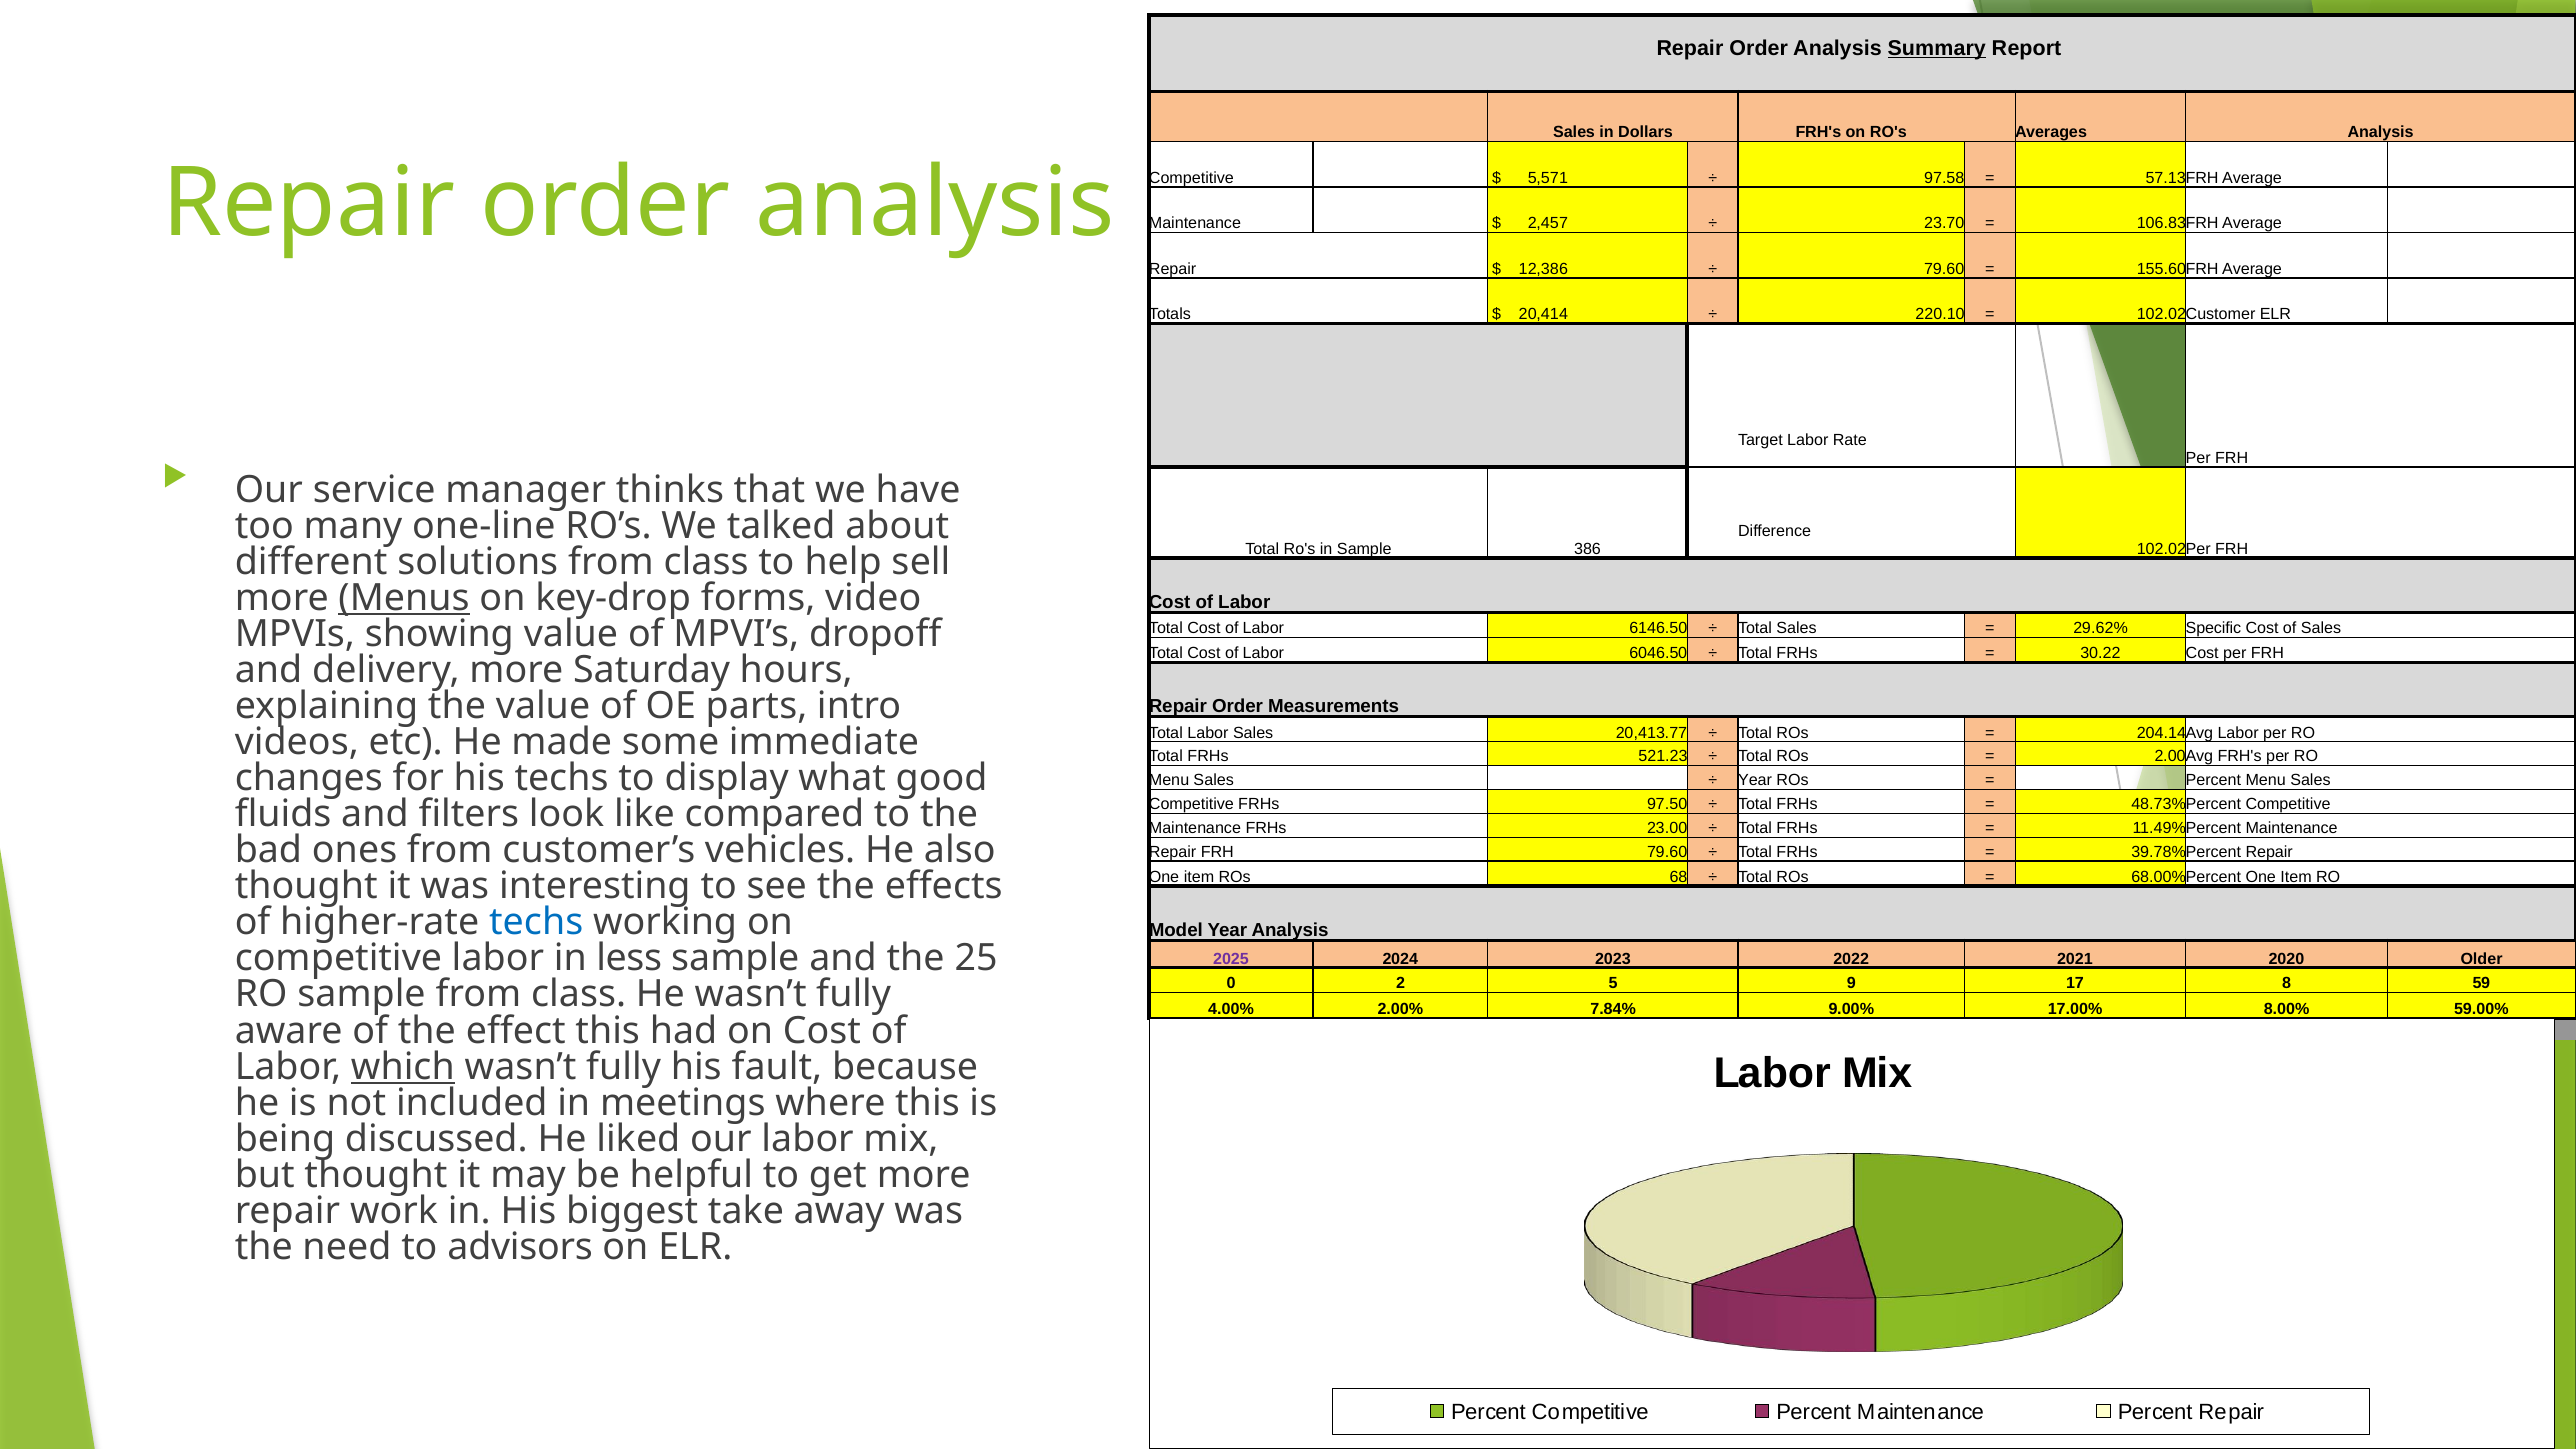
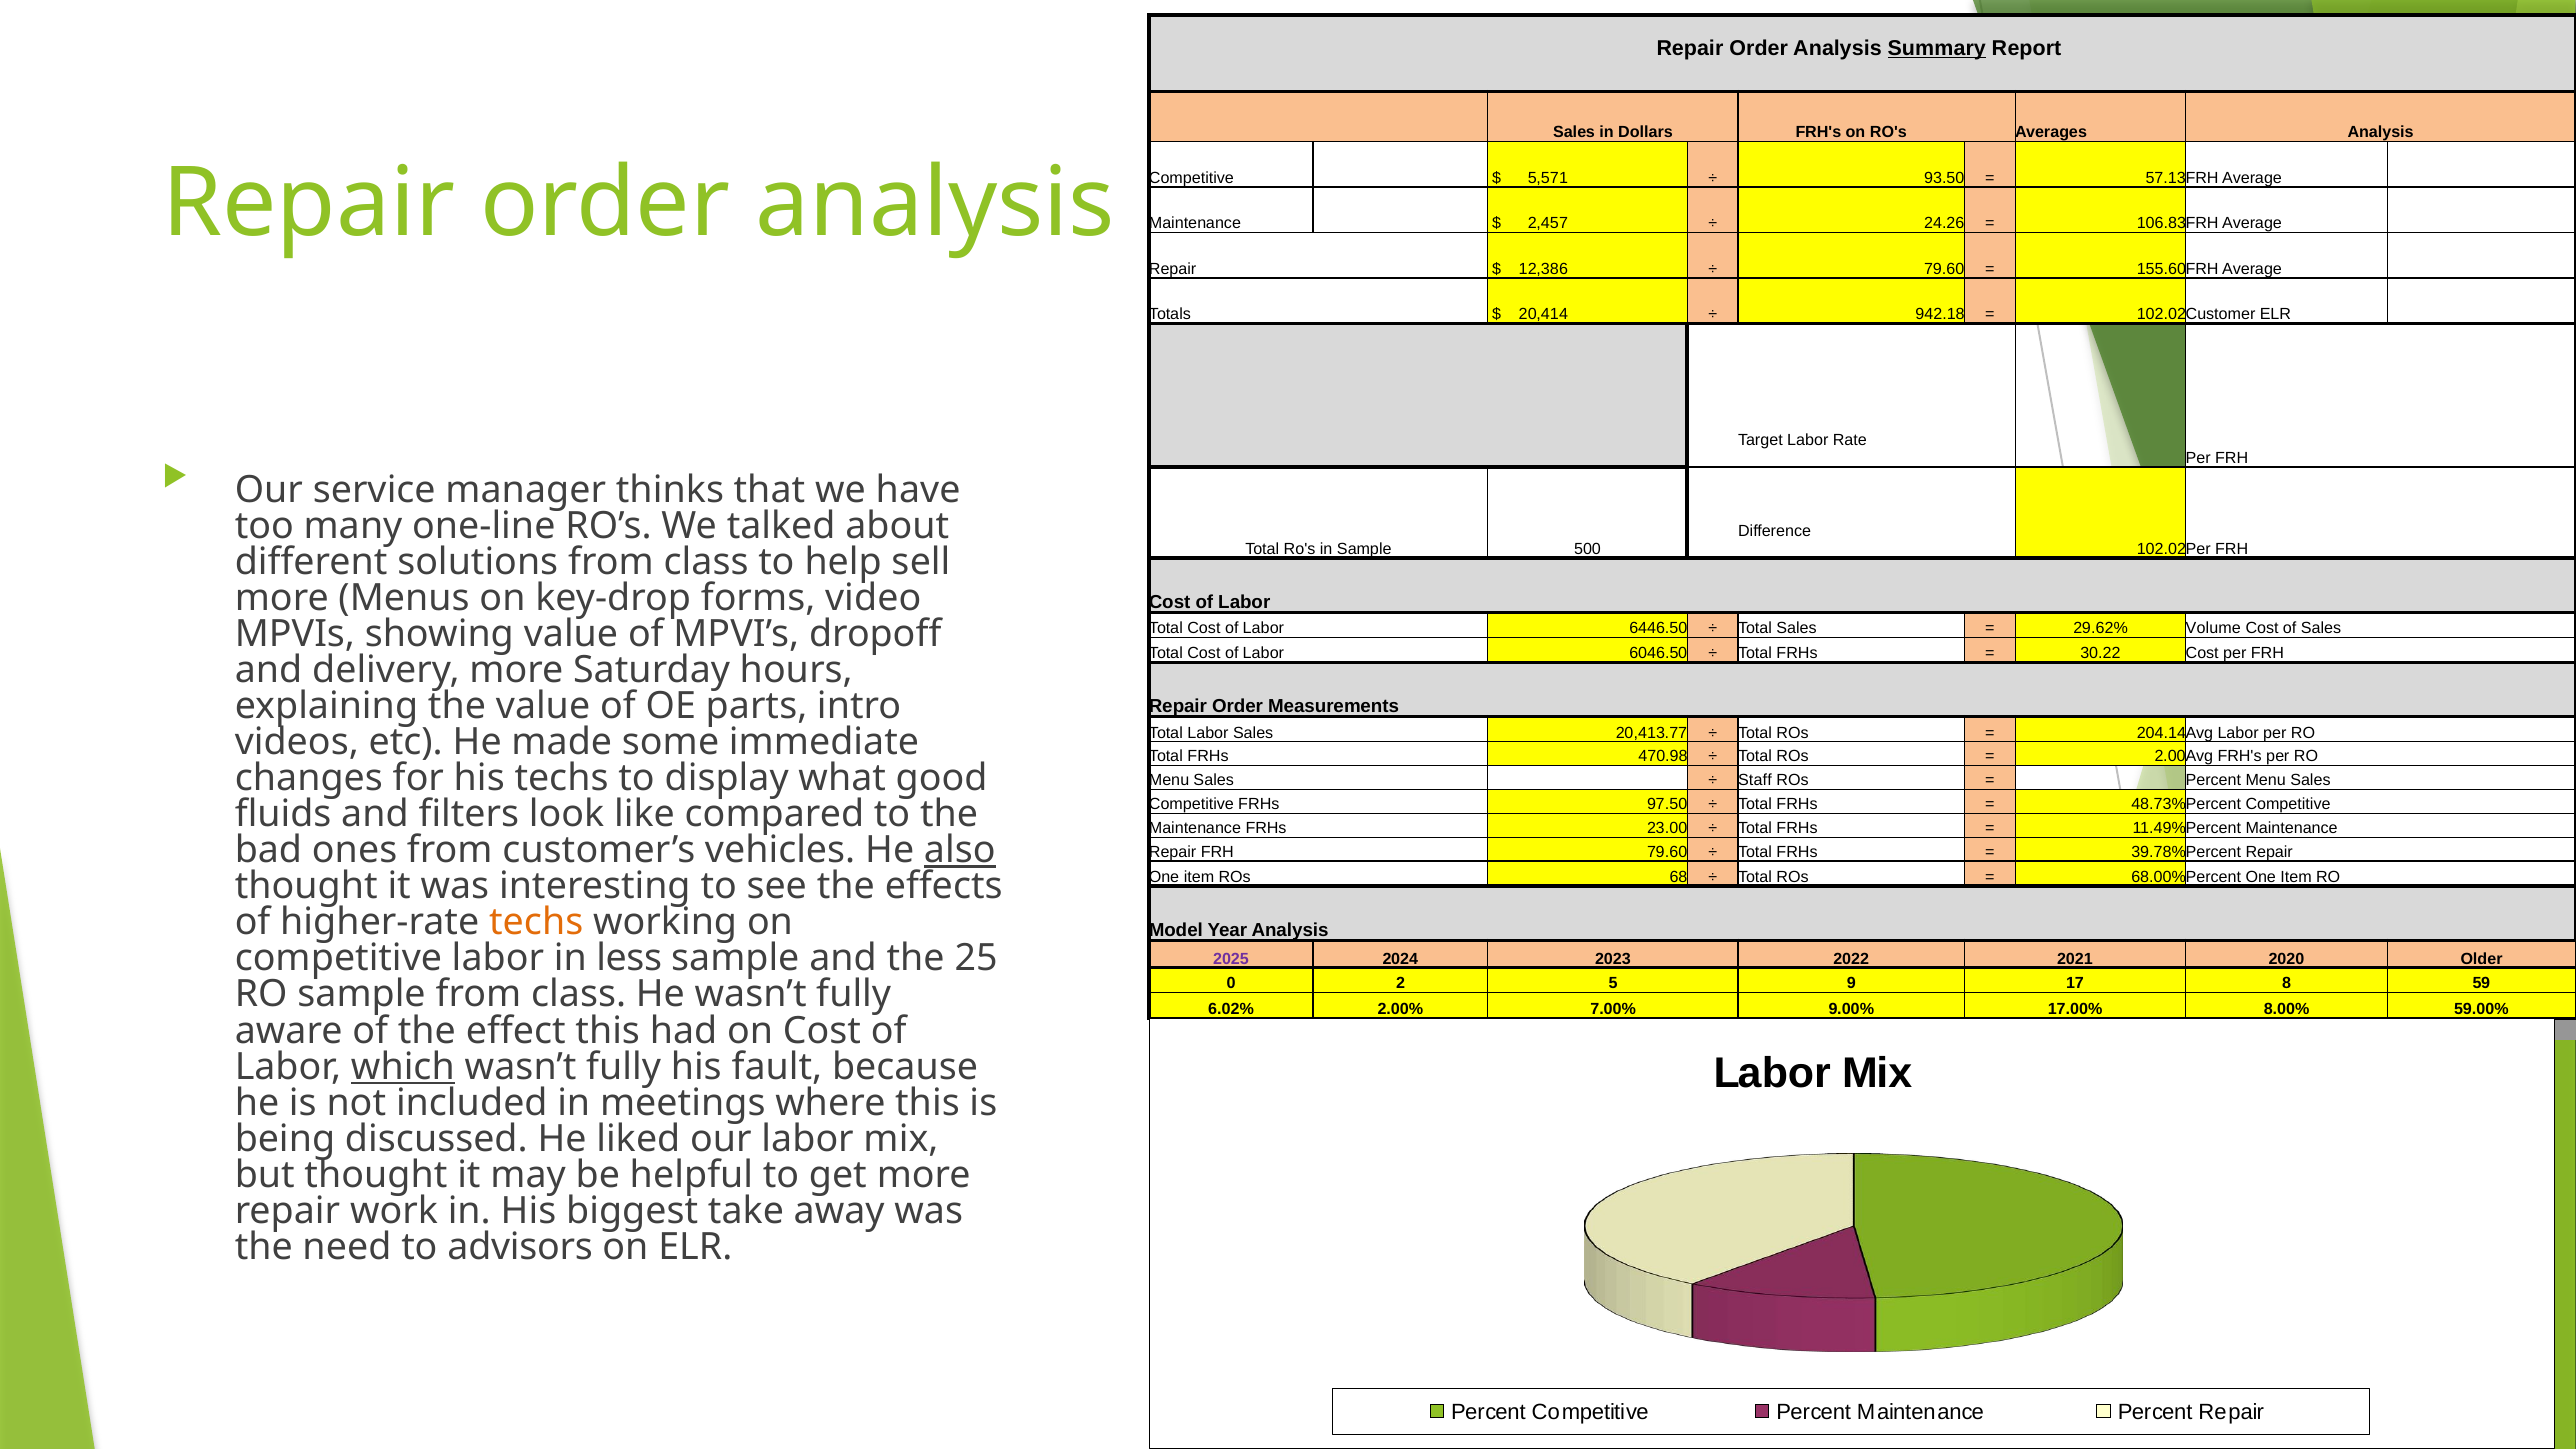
97.58: 97.58 -> 93.50
23.70: 23.70 -> 24.26
220.10: 220.10 -> 942.18
386: 386 -> 500
Menus underline: present -> none
6146.50: 6146.50 -> 6446.50
Specific: Specific -> Volume
521.23: 521.23 -> 470.98
Year at (1755, 780): Year -> Staff
also underline: none -> present
techs at (536, 922) colour: blue -> orange
4.00%: 4.00% -> 6.02%
7.84%: 7.84% -> 7.00%
